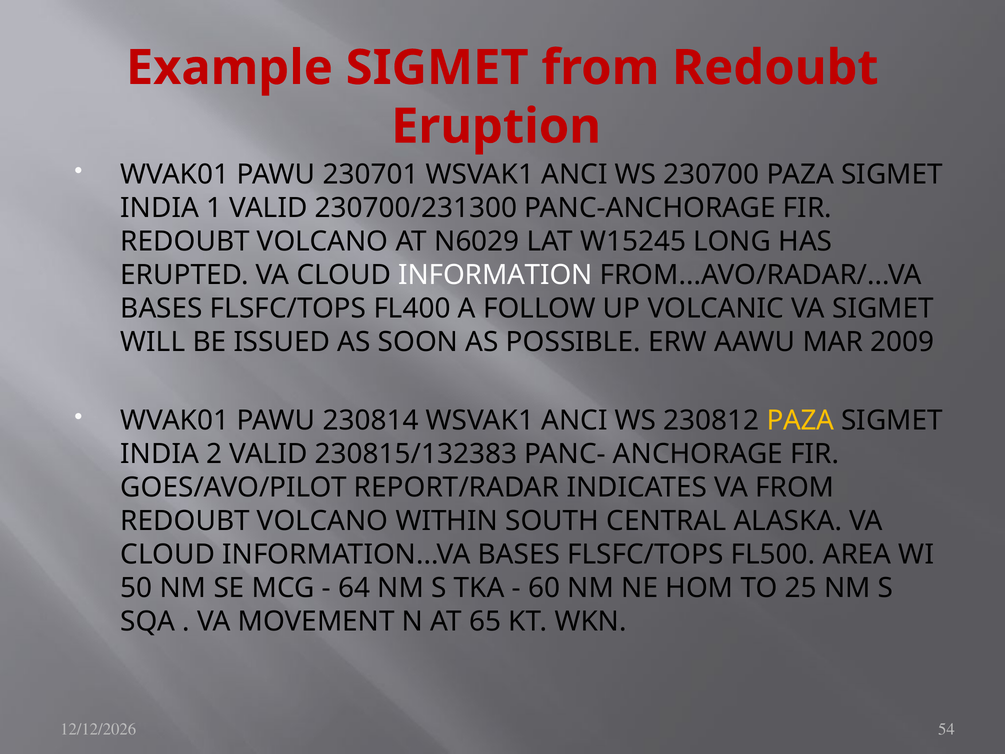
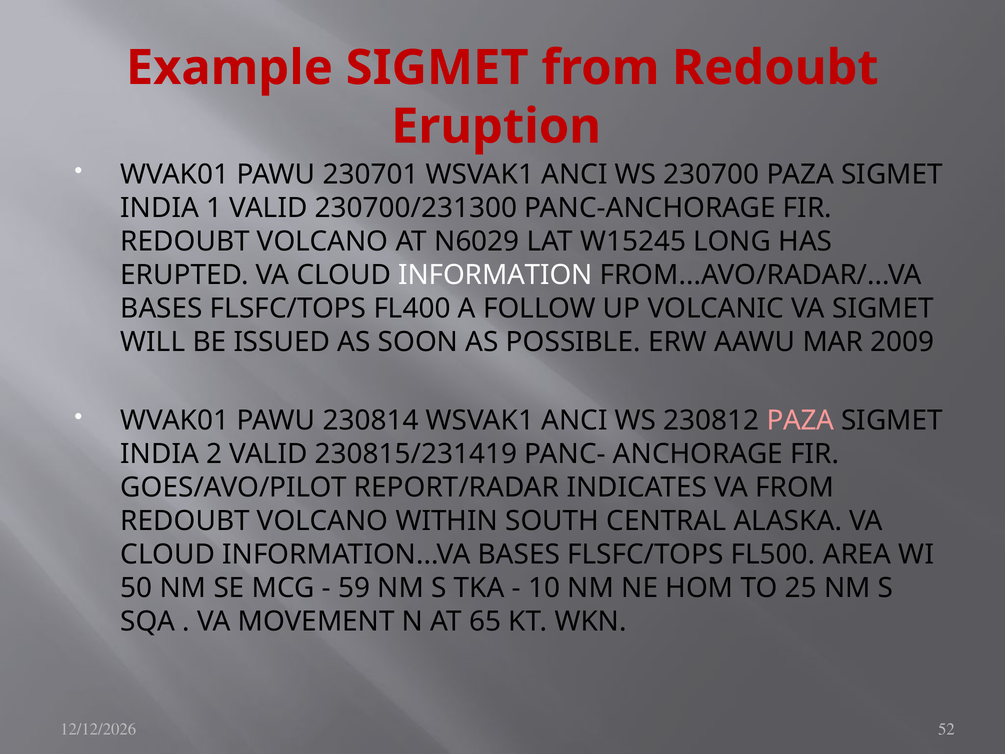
PAZA at (800, 420) colour: yellow -> pink
230815/132383: 230815/132383 -> 230815/231419
64: 64 -> 59
60: 60 -> 10
54: 54 -> 52
